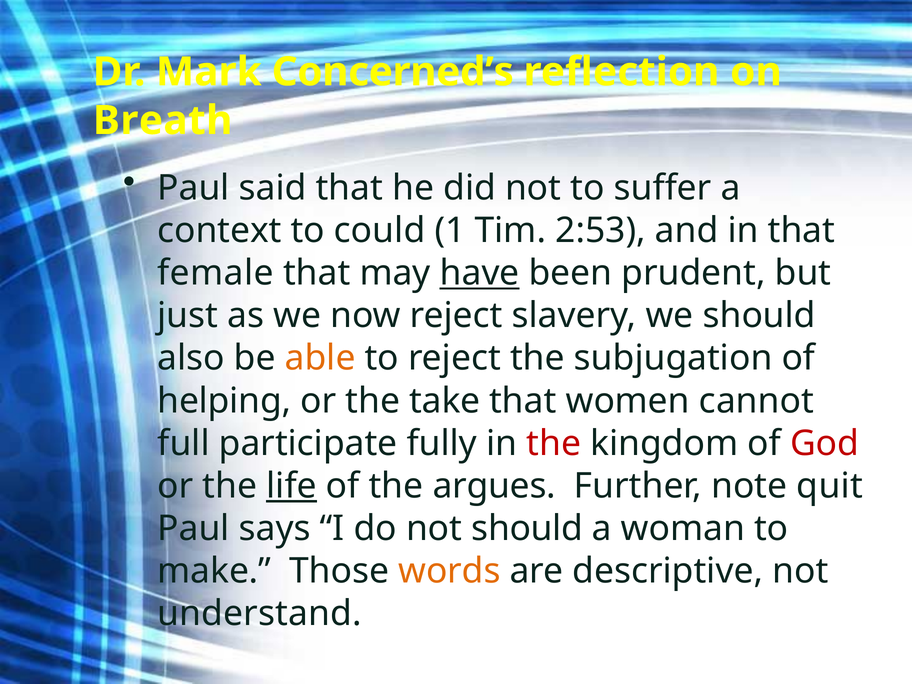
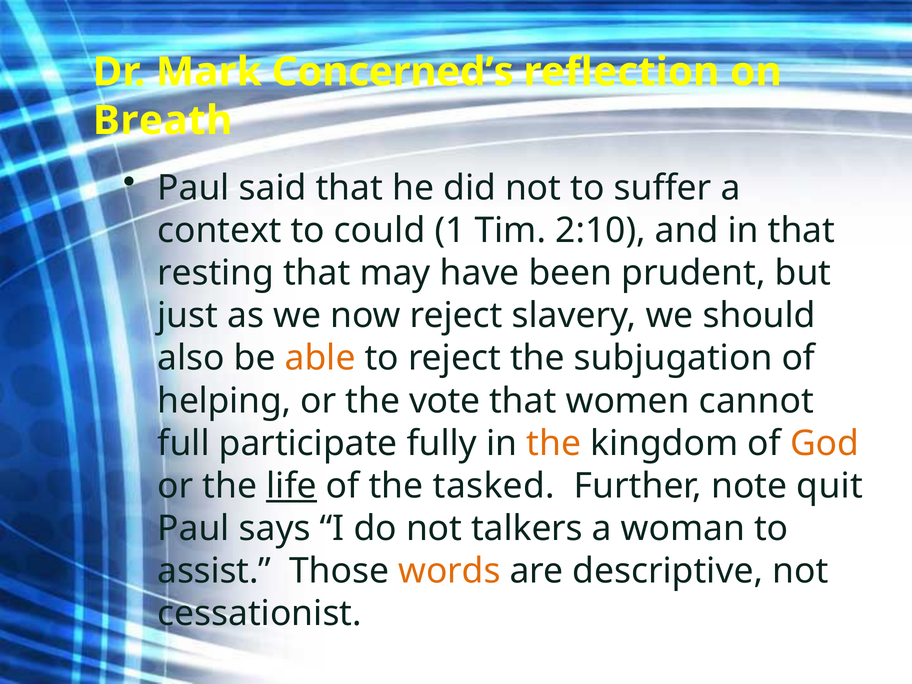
2:53: 2:53 -> 2:10
female: female -> resting
have underline: present -> none
take: take -> vote
the at (554, 443) colour: red -> orange
God colour: red -> orange
argues: argues -> tasked
not should: should -> talkers
make: make -> assist
understand: understand -> cessationist
